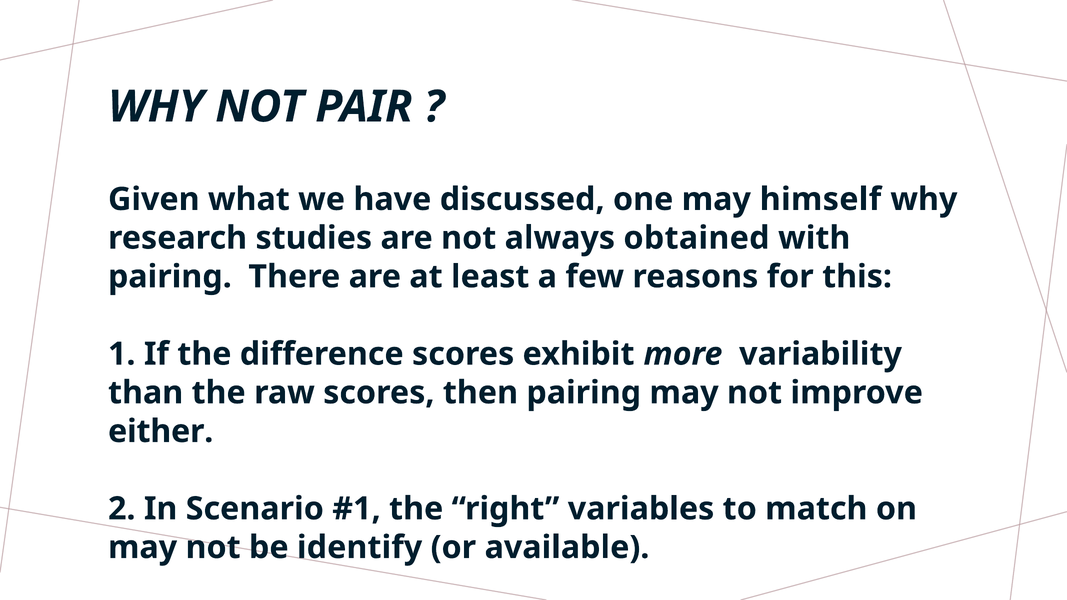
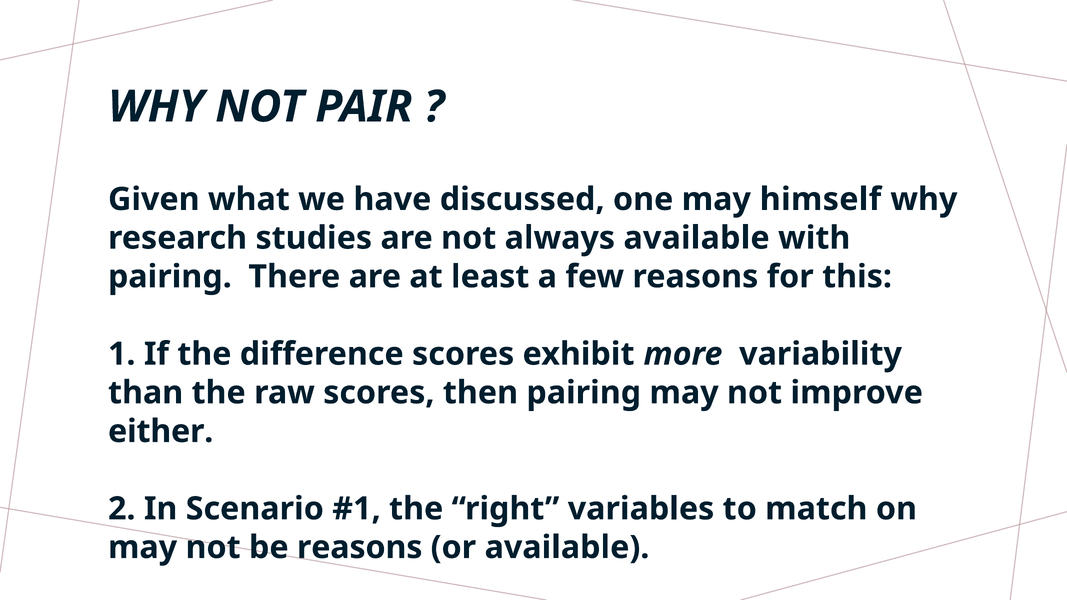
always obtained: obtained -> available
be identify: identify -> reasons
